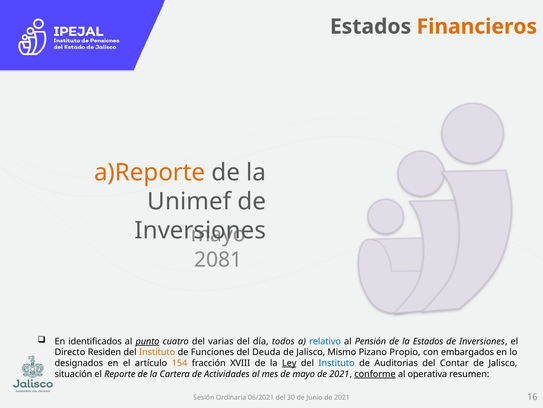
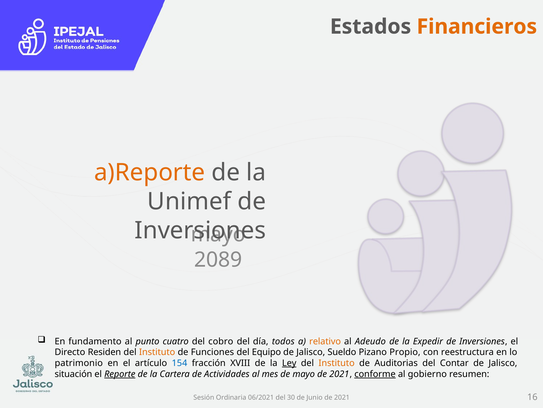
2081: 2081 -> 2089
identificados: identificados -> fundamento
punto underline: present -> none
varias: varias -> cobro
relativo colour: blue -> orange
Pensión: Pensión -> Adeudo
la Estados: Estados -> Expedir
Deuda: Deuda -> Equipo
Mismo: Mismo -> Sueldo
embargados: embargados -> reestructura
designados: designados -> patrimonio
154 colour: orange -> blue
Instituto at (337, 362) colour: blue -> orange
Reporte underline: none -> present
operativa: operativa -> gobierno
